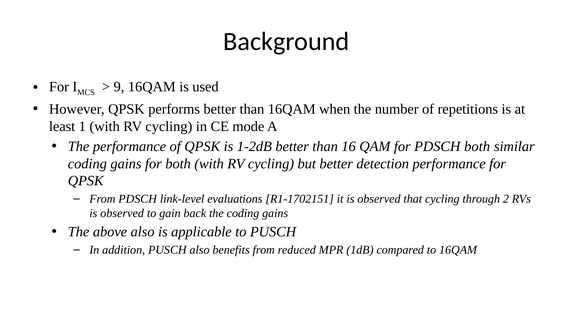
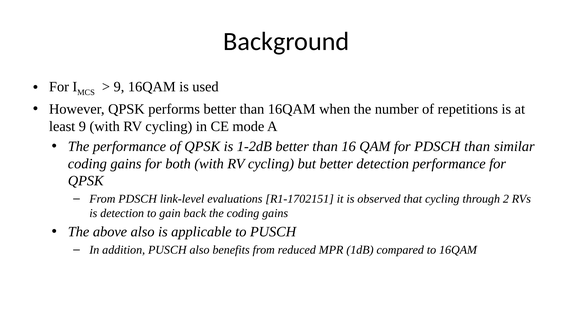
least 1: 1 -> 9
PDSCH both: both -> than
observed at (122, 213): observed -> detection
